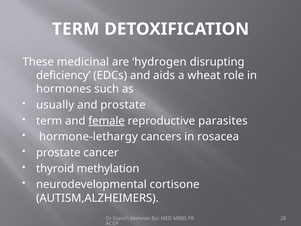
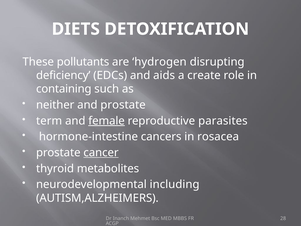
TERM at (76, 29): TERM -> DIETS
medicinal: medicinal -> pollutants
wheat: wheat -> create
hormones: hormones -> containing
usually: usually -> neither
hormone-lethargy: hormone-lethargy -> hormone-intestine
cancer underline: none -> present
methylation: methylation -> metabolites
cortisone: cortisone -> including
